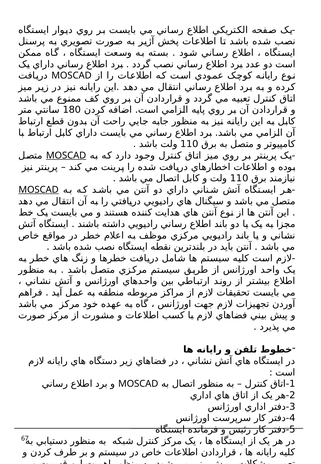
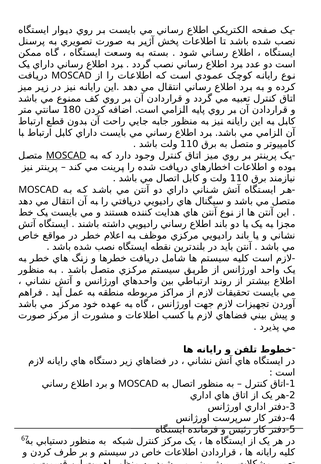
MOSCAD at (39, 190) underline: present -> none
